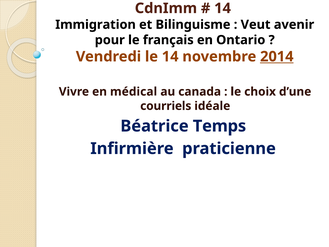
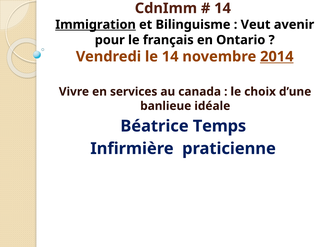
Immigration underline: none -> present
médical: médical -> services
courriels: courriels -> banlieue
